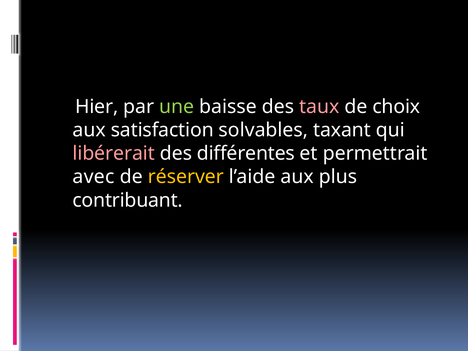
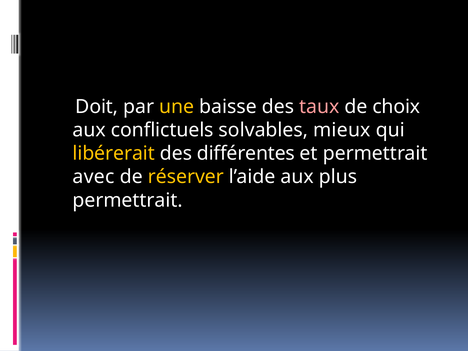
Hier: Hier -> Doit
une colour: light green -> yellow
satisfaction: satisfaction -> conflictuels
taxant: taxant -> mieux
libérerait colour: pink -> yellow
contribuant at (128, 200): contribuant -> permettrait
